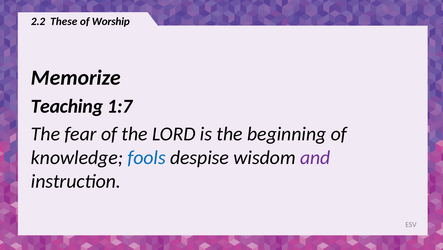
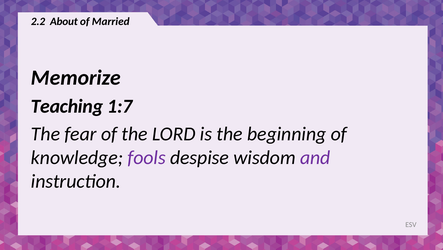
These: These -> About
Worship: Worship -> Married
fools colour: blue -> purple
